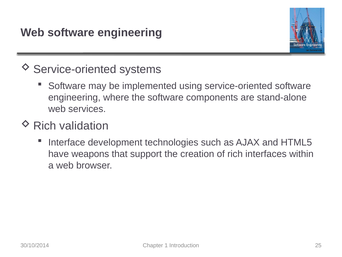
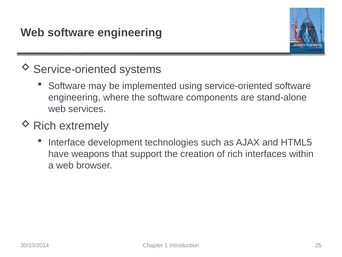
validation: validation -> extremely
